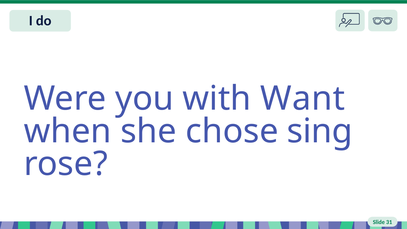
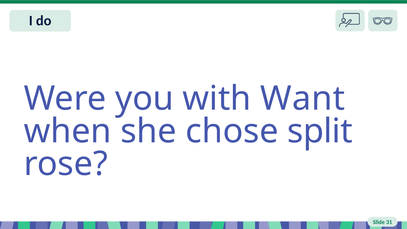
sing: sing -> split
